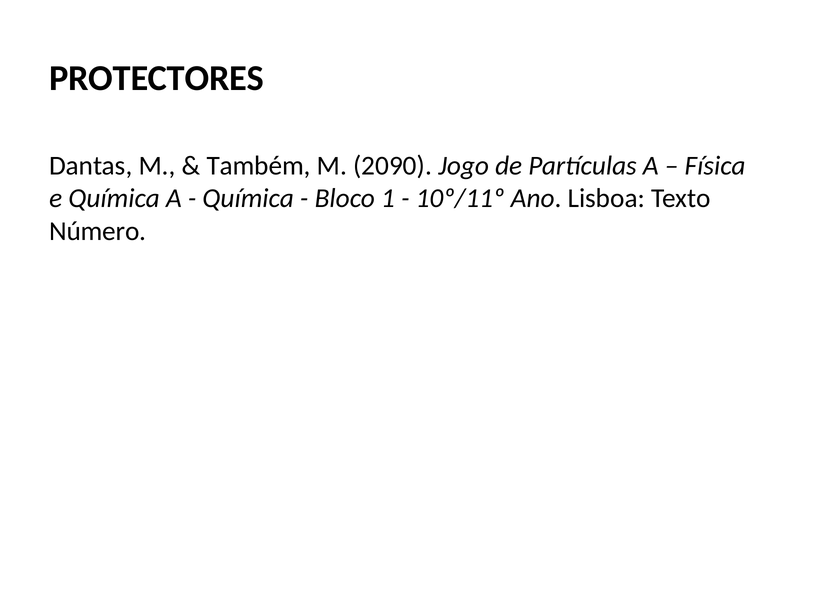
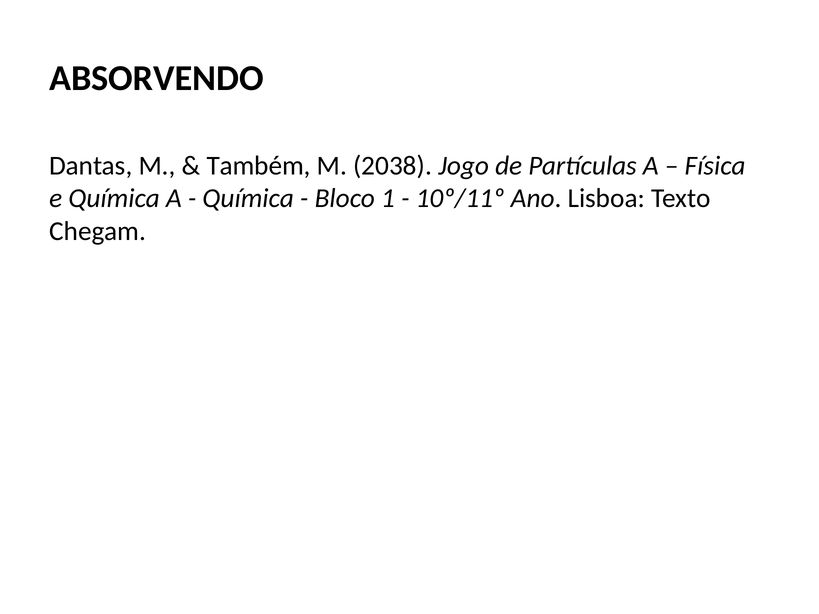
PROTECTORES: PROTECTORES -> ABSORVENDO
2090: 2090 -> 2038
Número: Número -> Chegam
